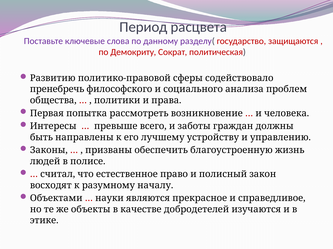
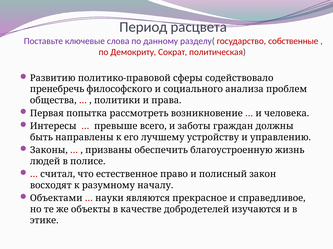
защищаются: защищаются -> собственные
